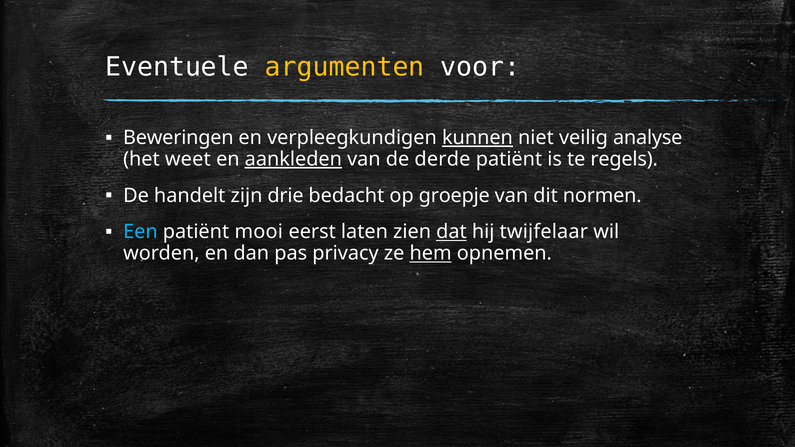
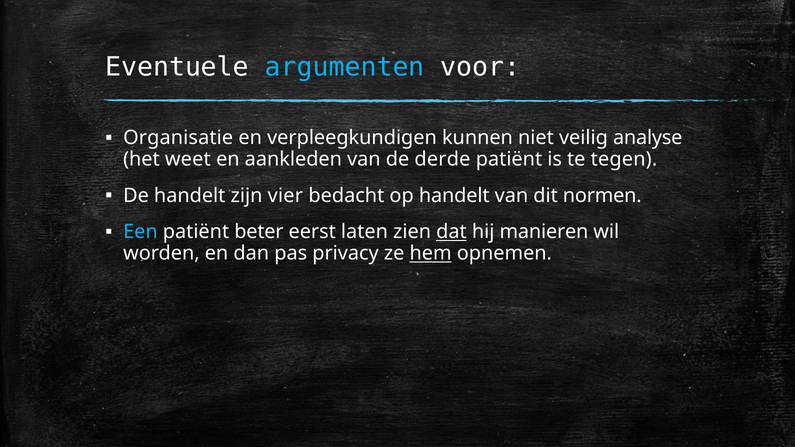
argumenten colour: yellow -> light blue
Beweringen: Beweringen -> Organisatie
kunnen underline: present -> none
aankleden underline: present -> none
regels: regels -> tegen
drie: drie -> vier
op groepje: groepje -> handelt
mooi: mooi -> beter
twijfelaar: twijfelaar -> manieren
